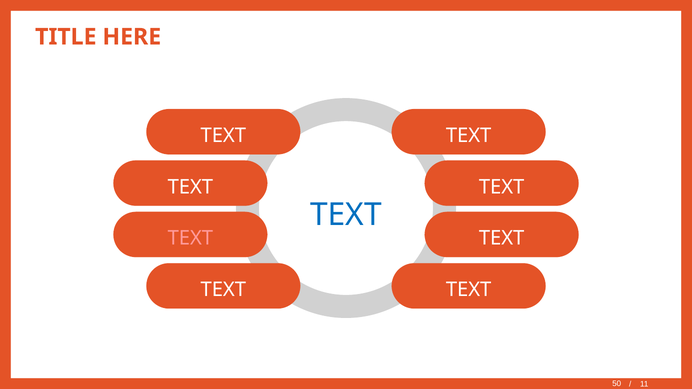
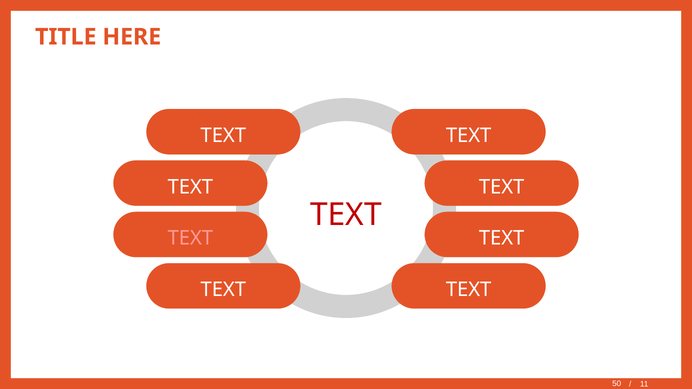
TEXT at (346, 215) colour: blue -> red
